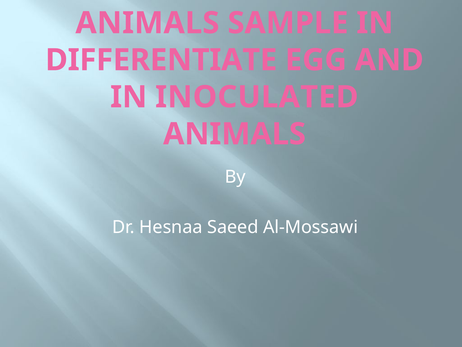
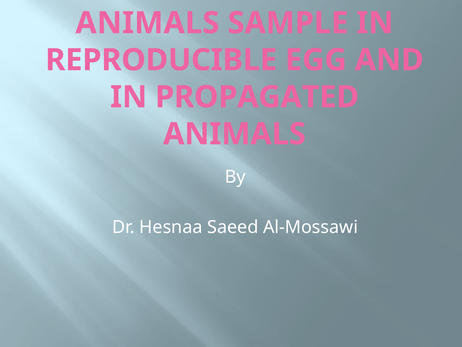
DIFFERENTIATE: DIFFERENTIATE -> REPRODUCIBLE
INOCULATED: INOCULATED -> PROPAGATED
